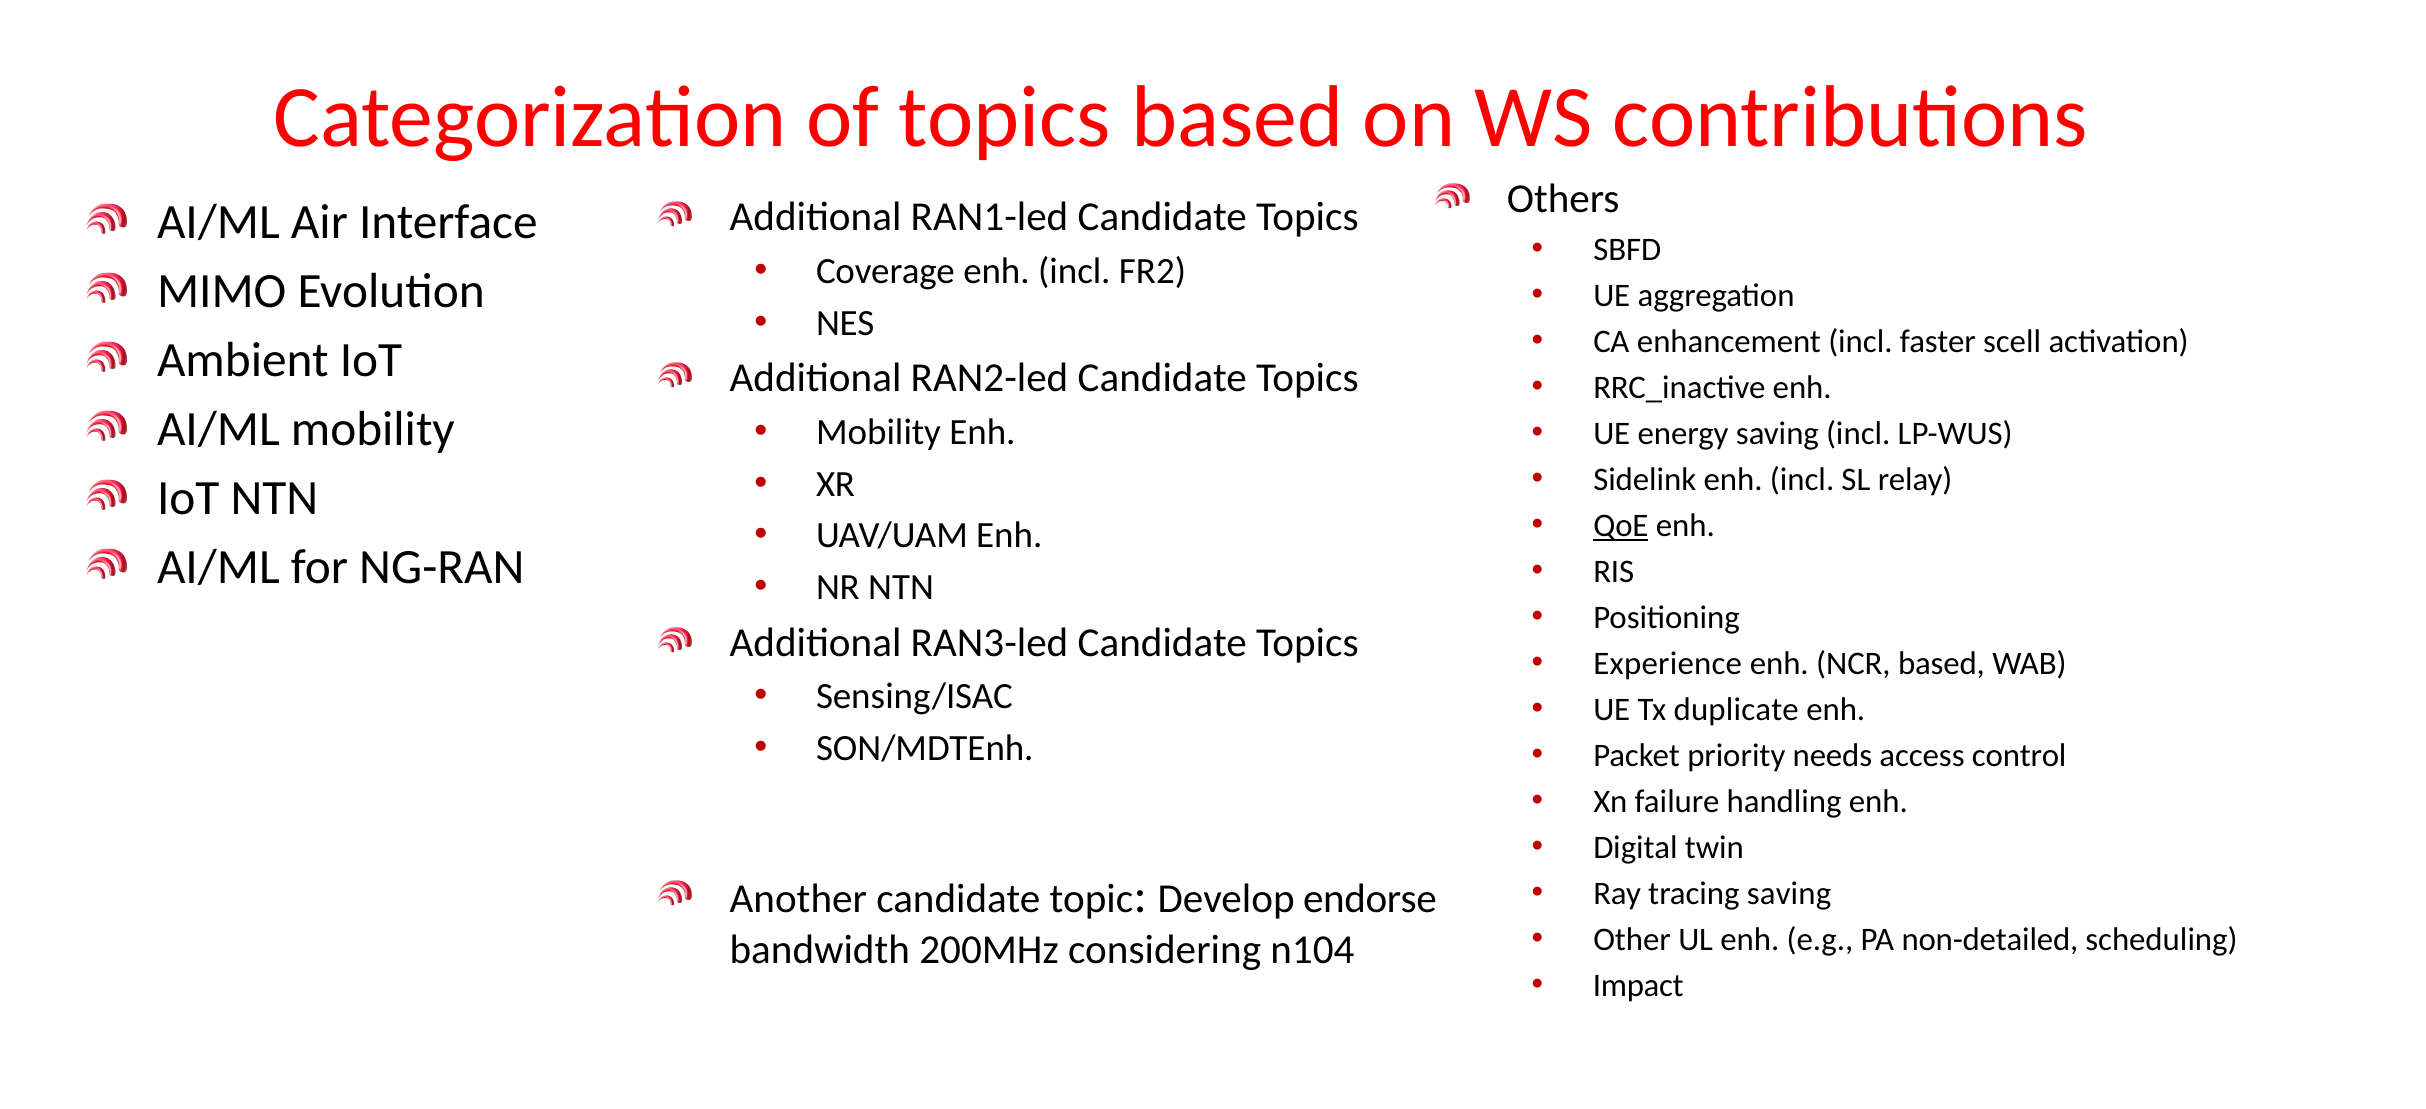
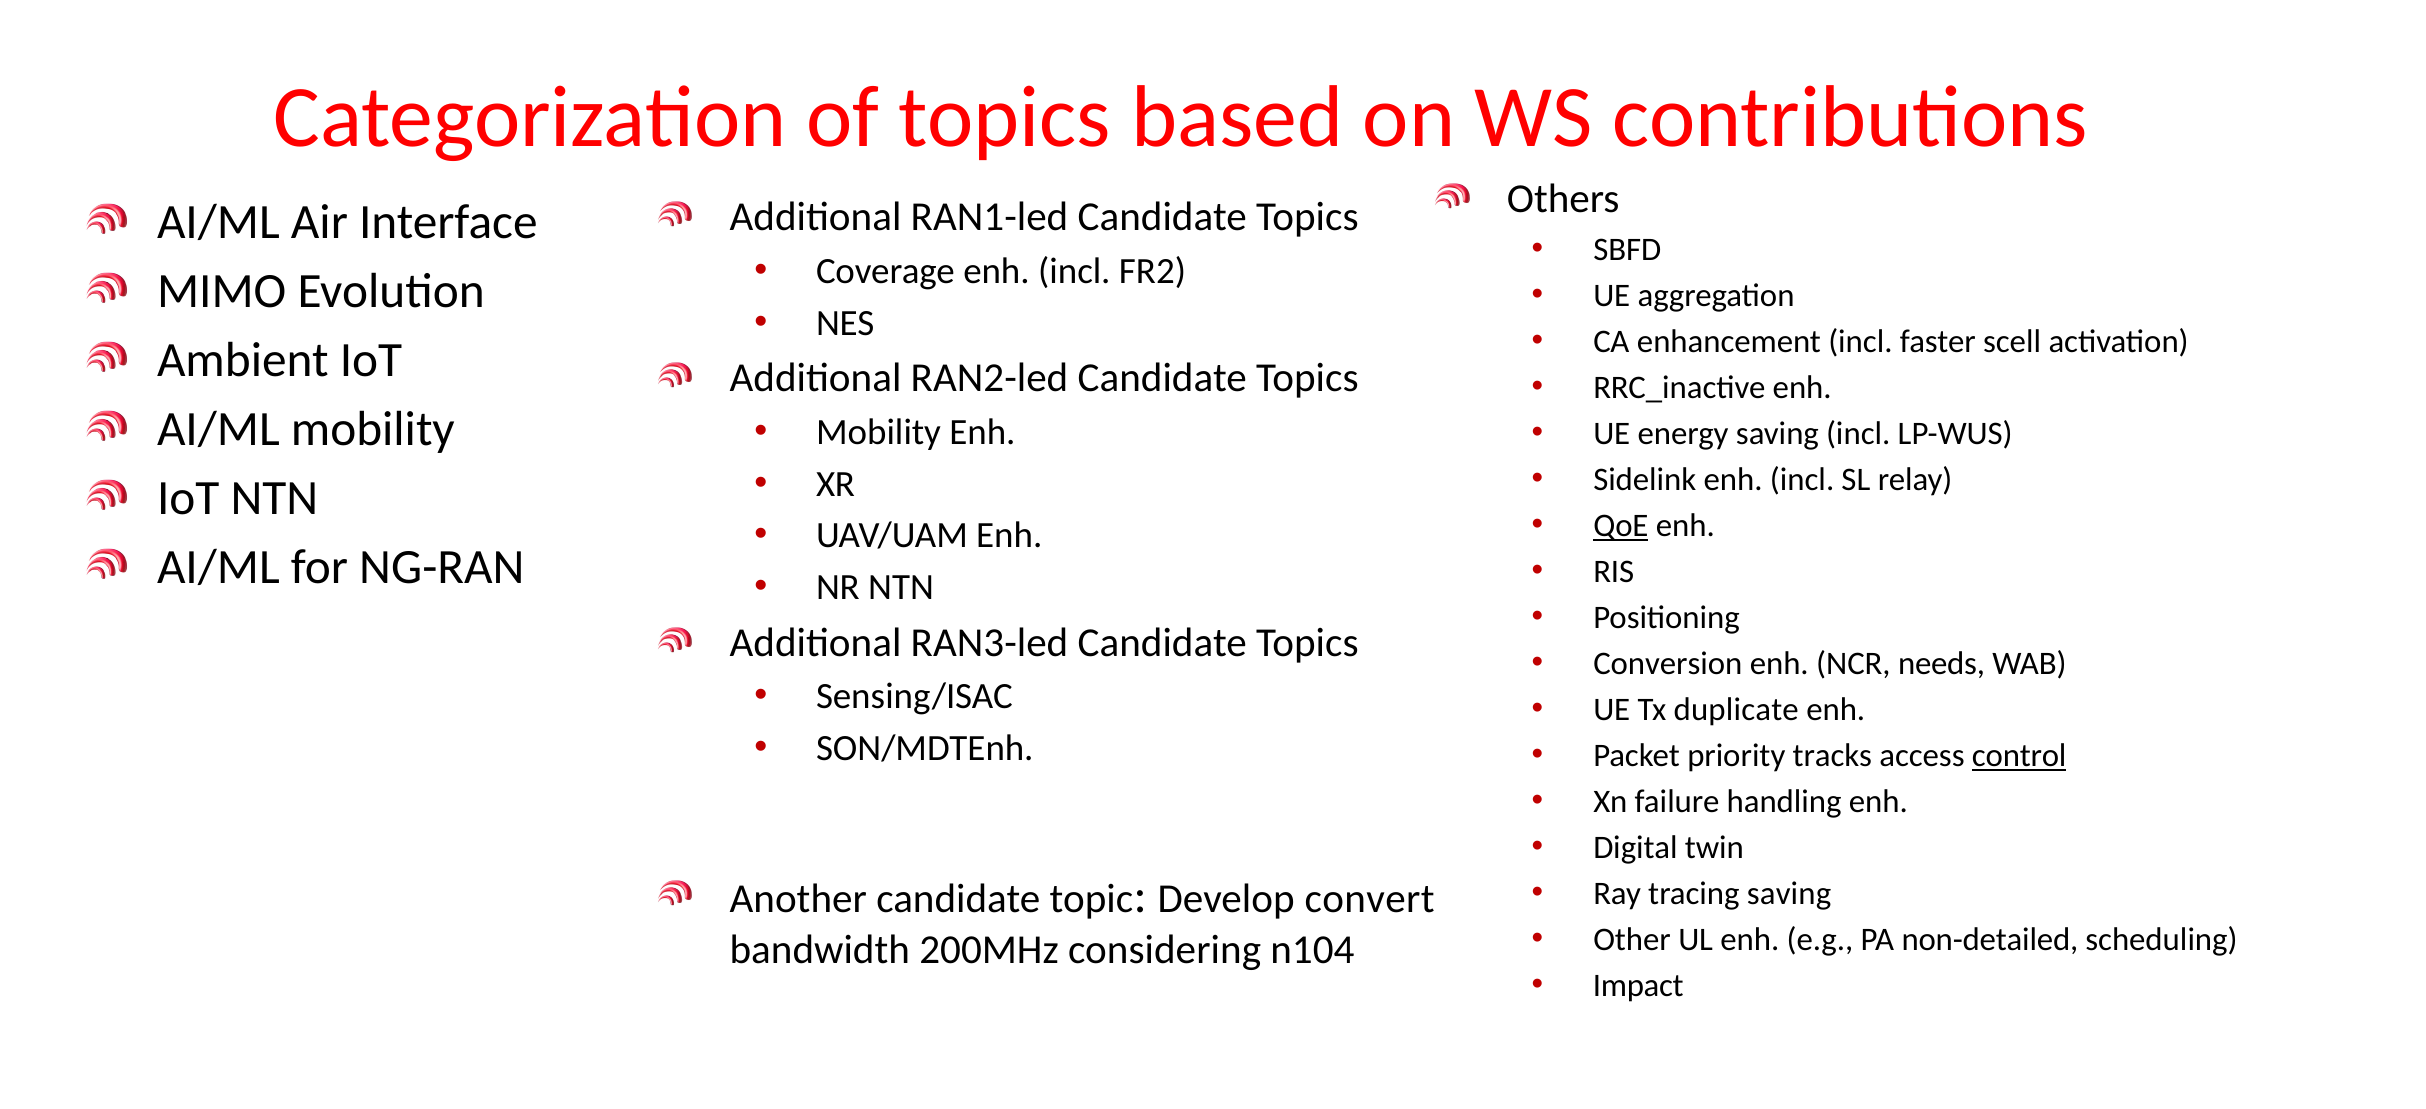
Experience: Experience -> Conversion
NCR based: based -> needs
needs: needs -> tracks
control underline: none -> present
endorse: endorse -> convert
